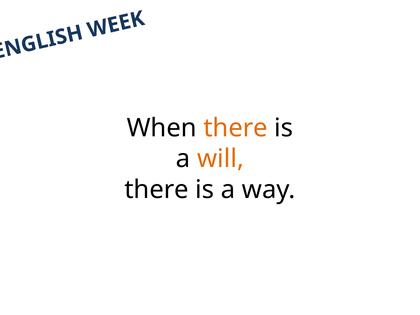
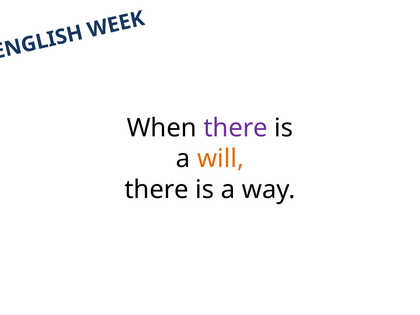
there at (236, 128) colour: orange -> purple
